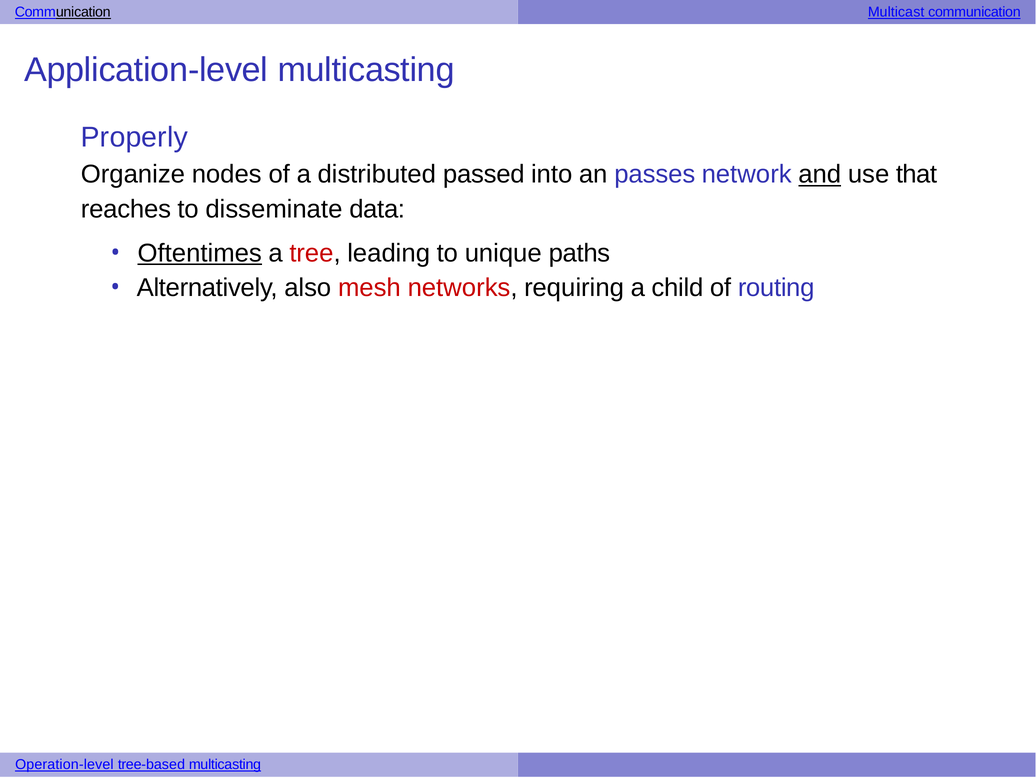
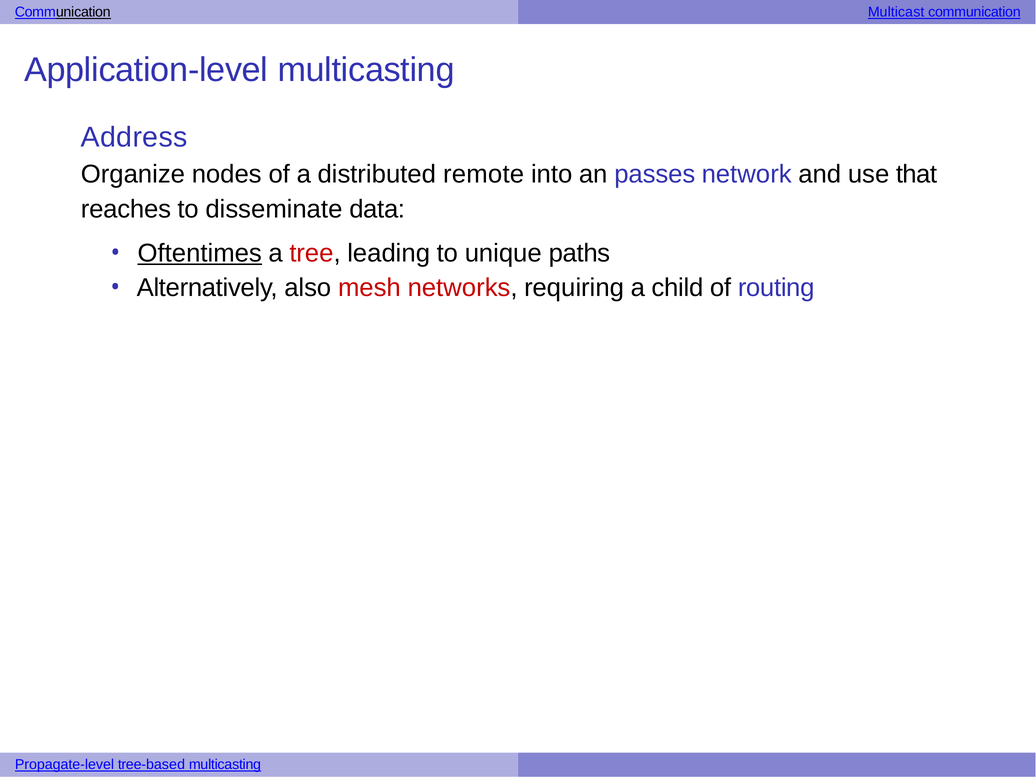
Properly: Properly -> Address
passed: passed -> remote
and underline: present -> none
Operation-level: Operation-level -> Propagate-level
